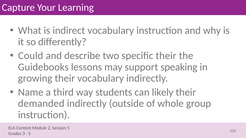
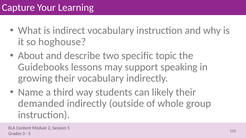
differently: differently -> hoghouse
Could: Could -> About
specific their: their -> topic
